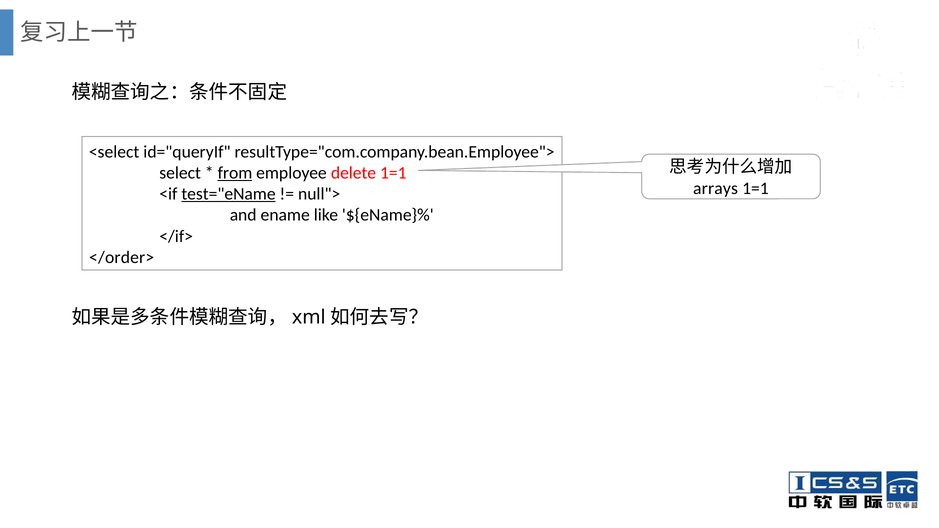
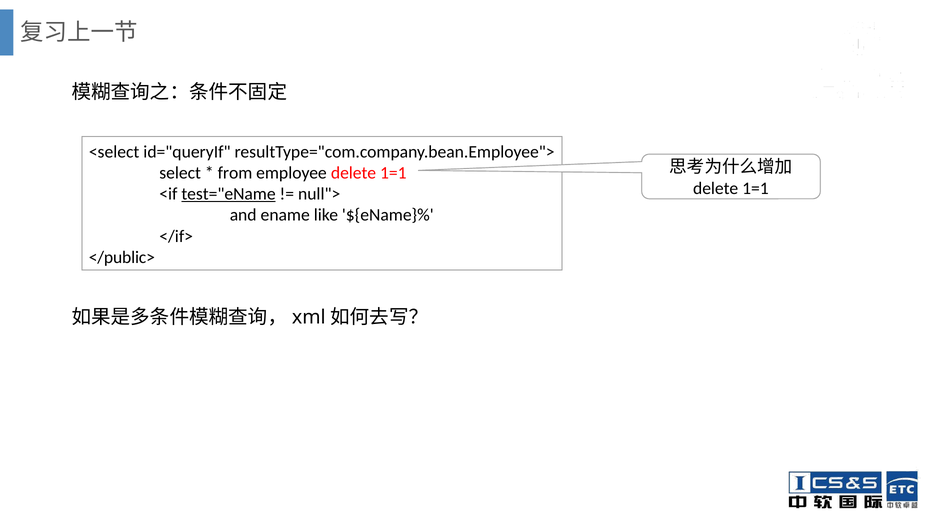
from underline: present -> none
arrays at (716, 188): arrays -> delete
</order>: </order> -> </public>
